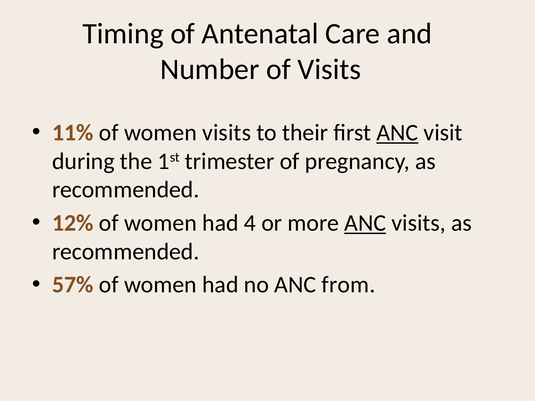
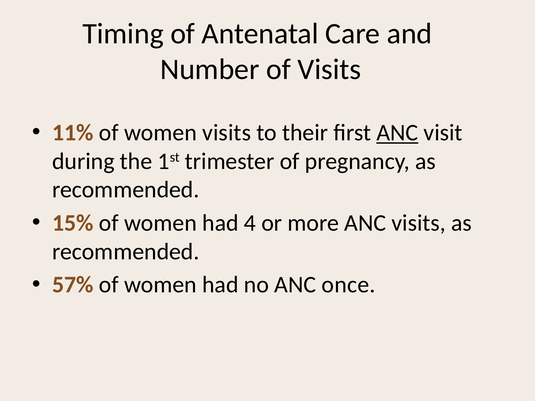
12%: 12% -> 15%
ANC at (365, 223) underline: present -> none
from: from -> once
